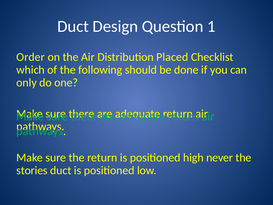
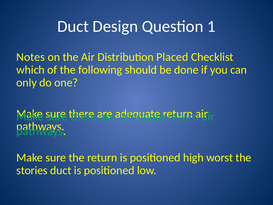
Order: Order -> Notes
never: never -> worst
